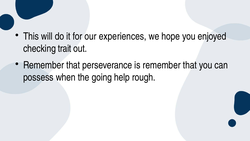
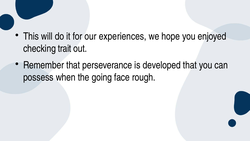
is remember: remember -> developed
help: help -> face
